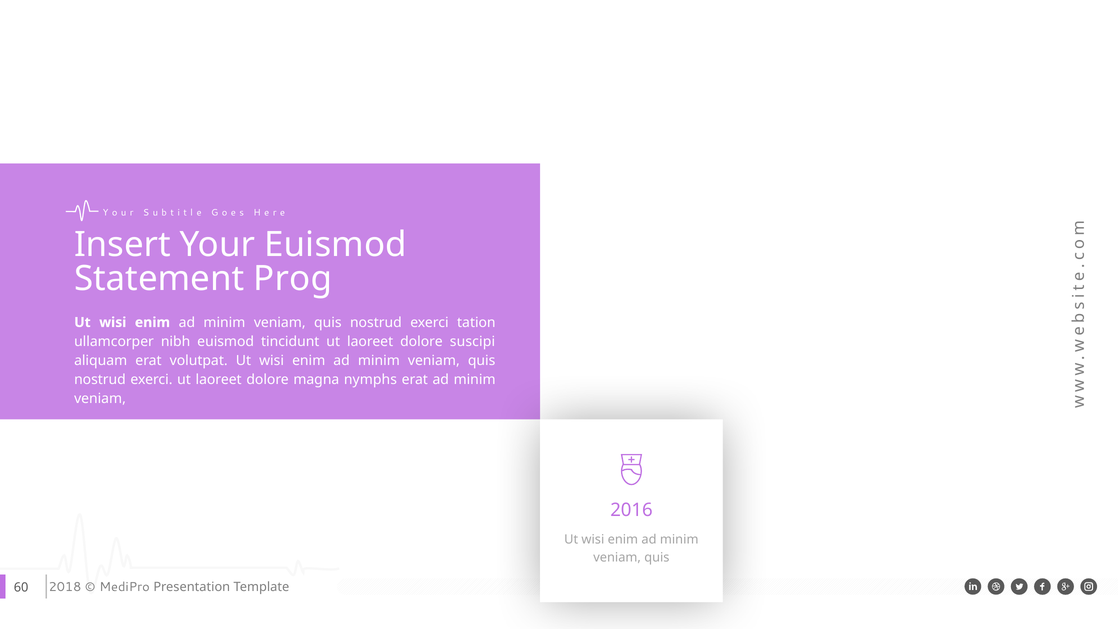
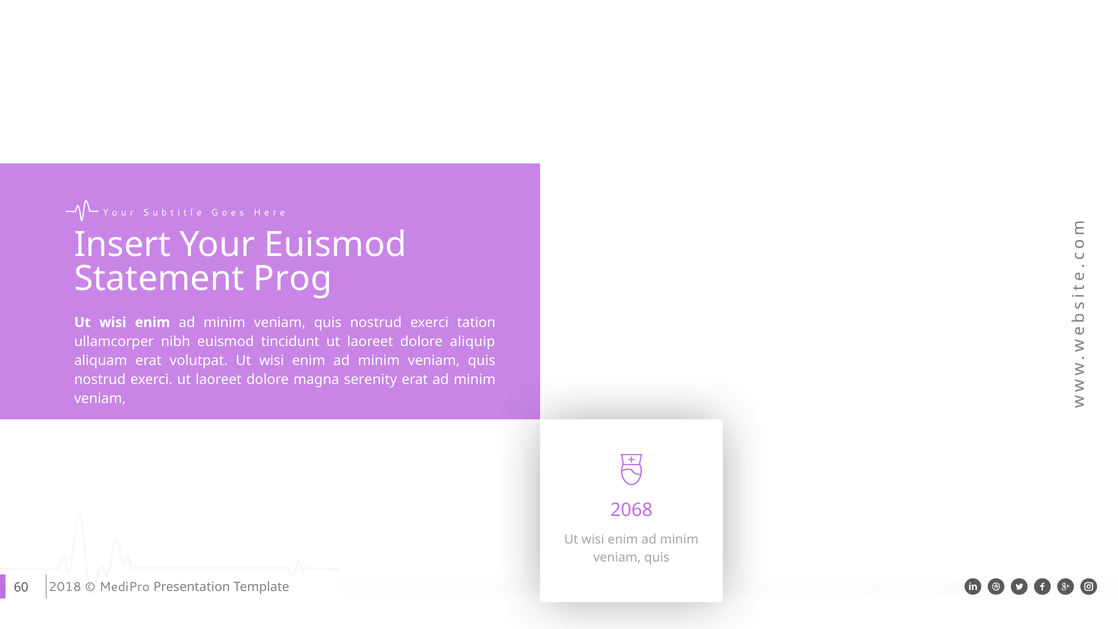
suscipi: suscipi -> aliquip
nymphs: nymphs -> serenity
2016: 2016 -> 2068
